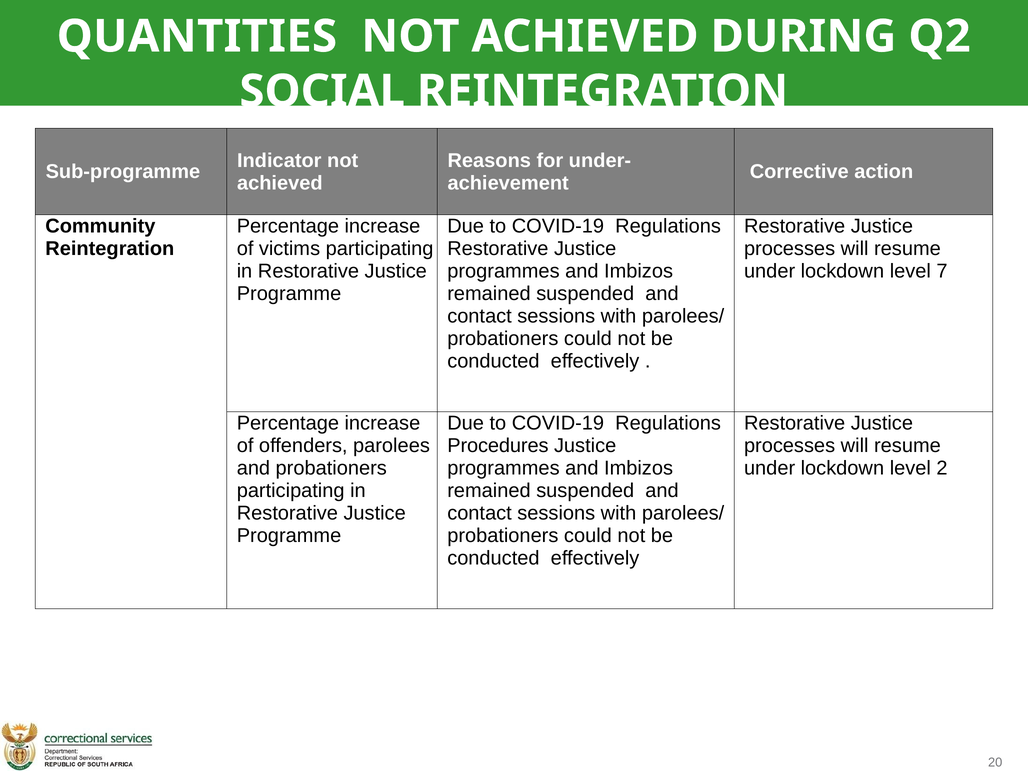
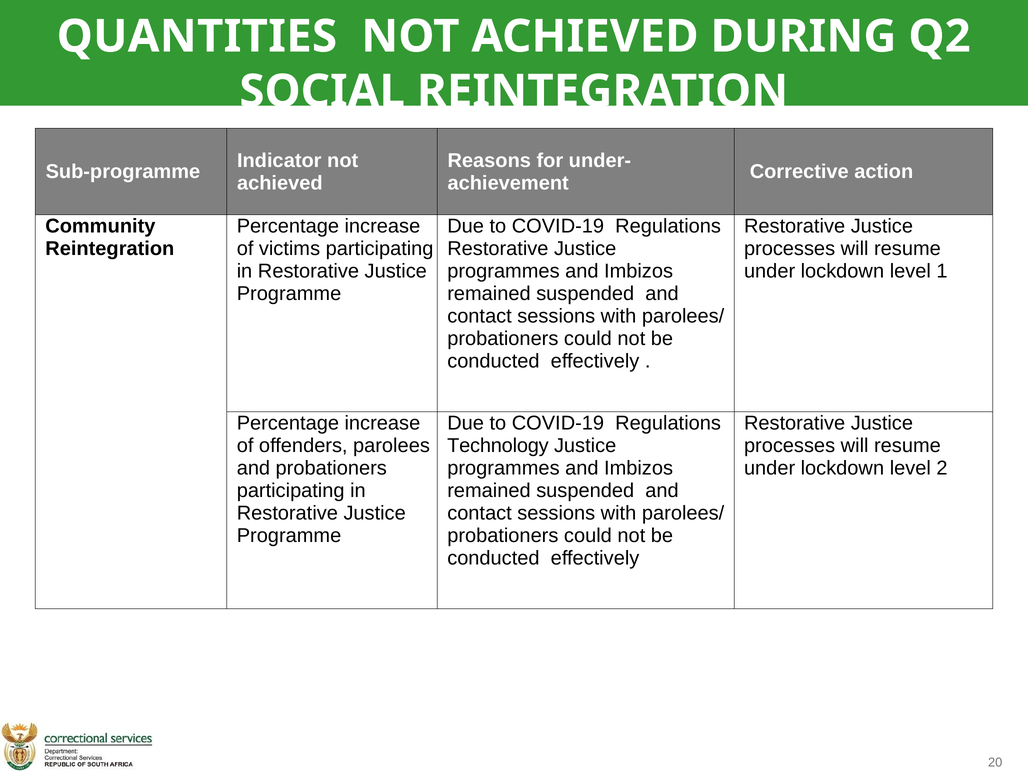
7: 7 -> 1
Procedures: Procedures -> Technology
